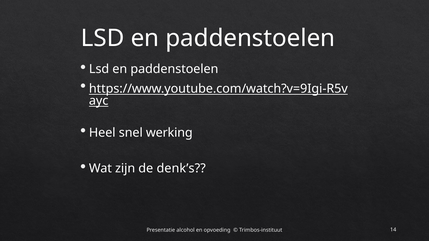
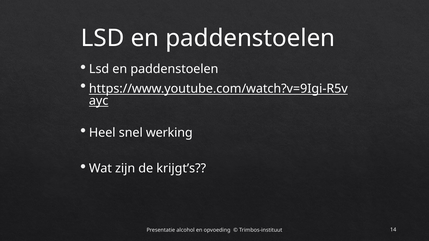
denk’s: denk’s -> krijgt’s
